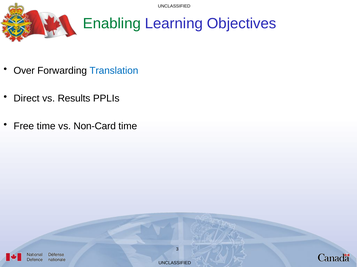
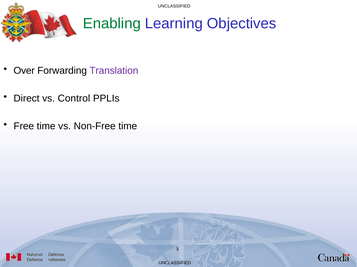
Translation colour: blue -> purple
Results: Results -> Control
Non-Card: Non-Card -> Non-Free
